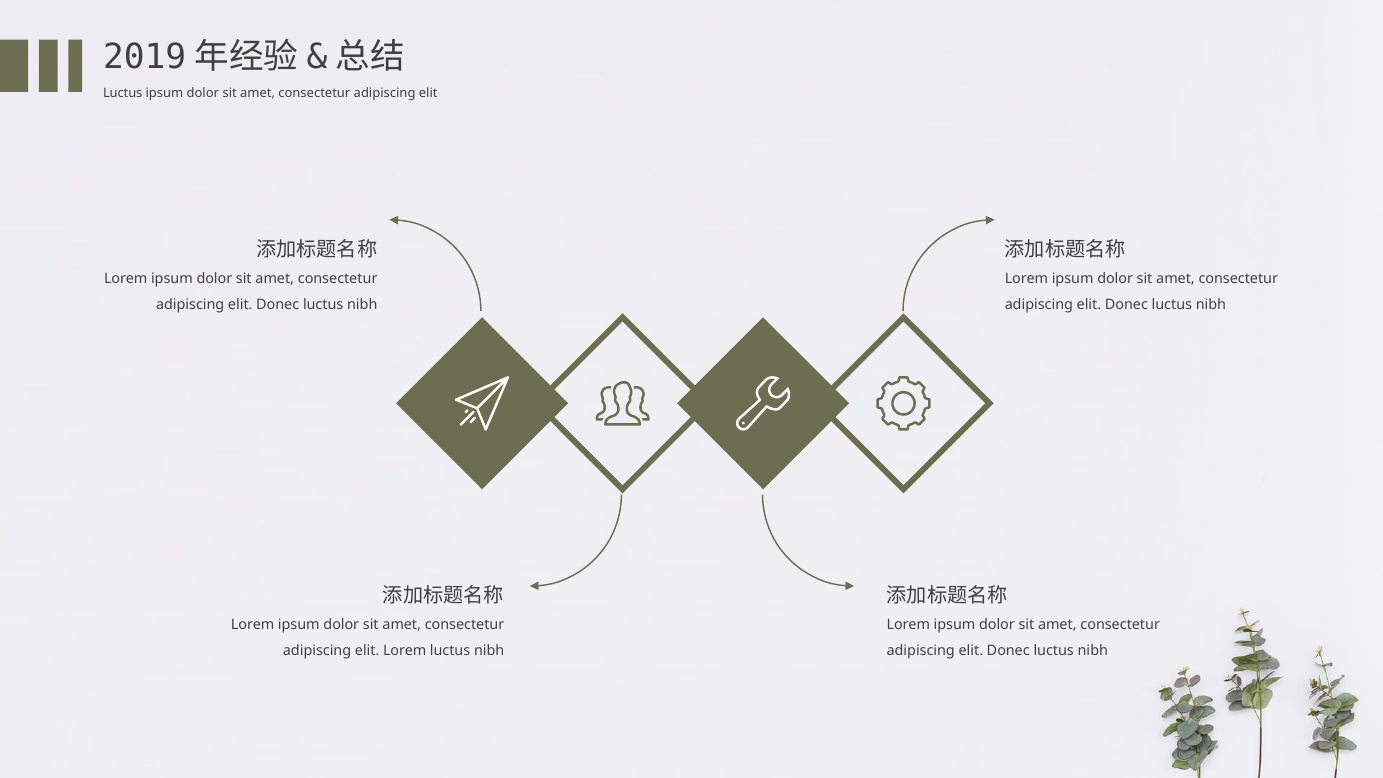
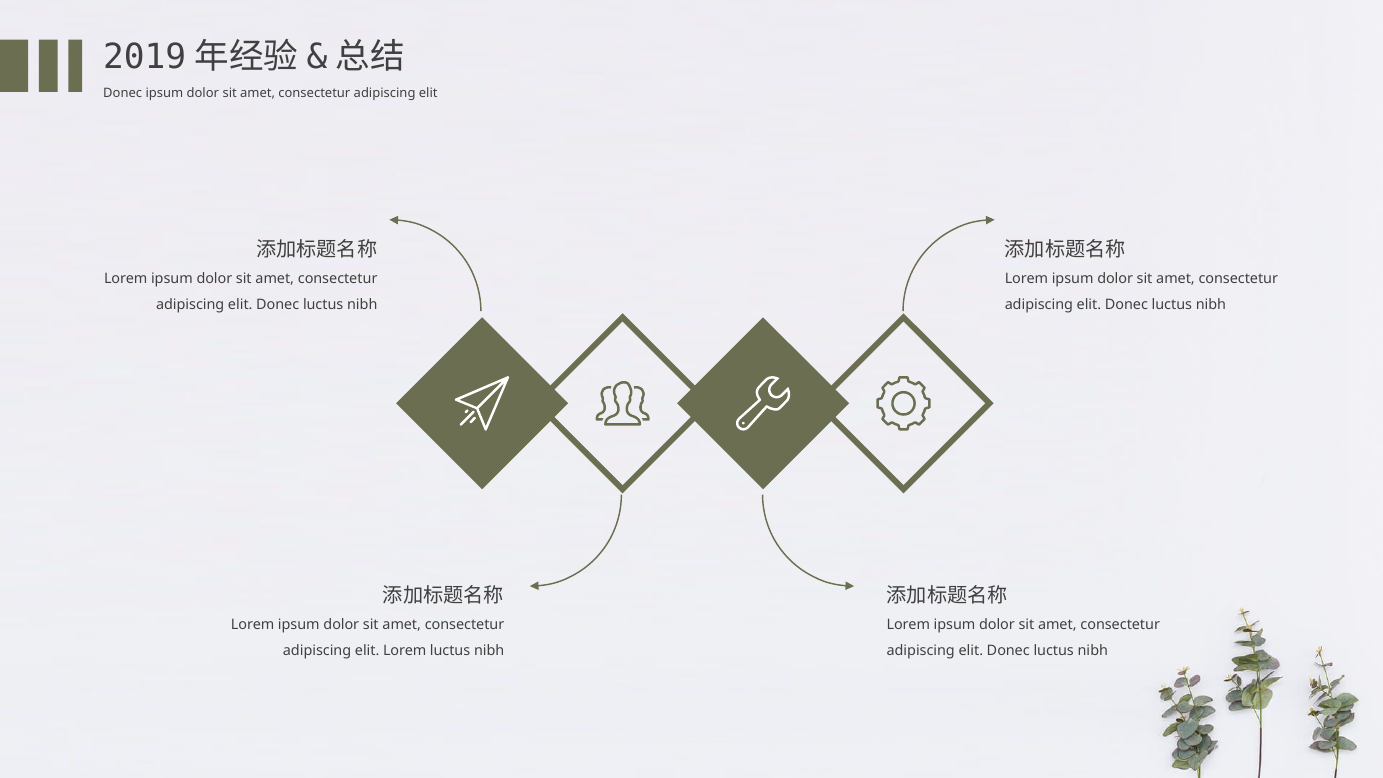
Luctus at (123, 93): Luctus -> Donec
